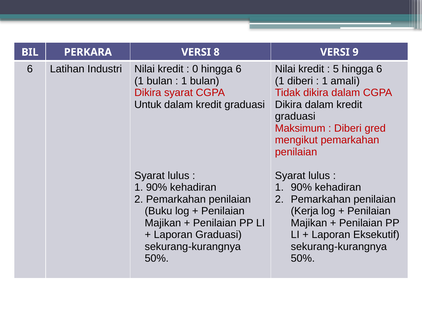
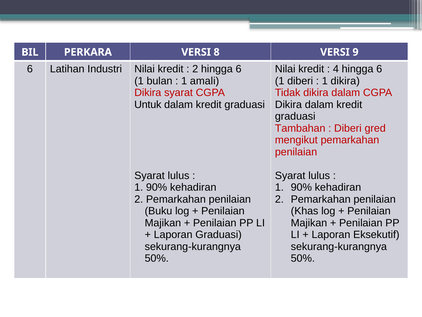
0 at (195, 69): 0 -> 2
5: 5 -> 4
bulan at (205, 81): bulan -> amali
1 amali: amali -> dikira
Maksimum: Maksimum -> Tambahan
Kerja: Kerja -> Khas
